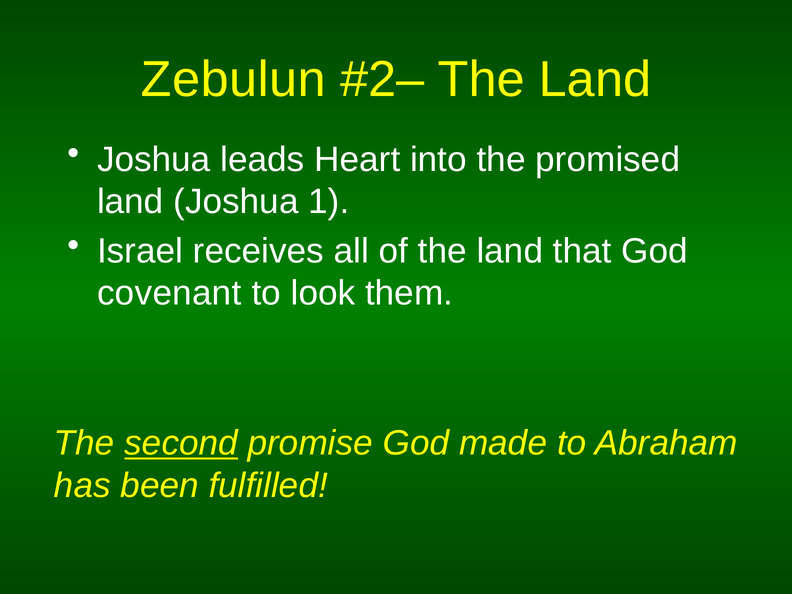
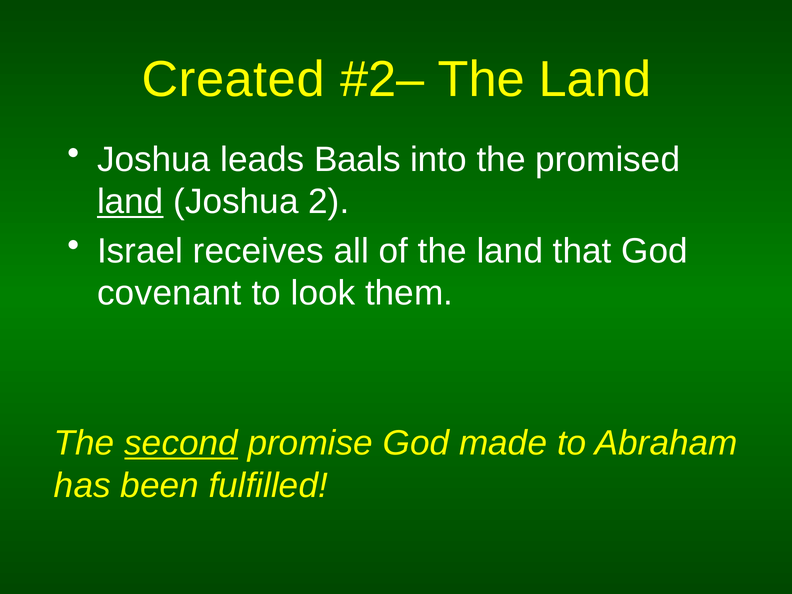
Zebulun: Zebulun -> Created
Heart: Heart -> Baals
land at (130, 202) underline: none -> present
1: 1 -> 2
